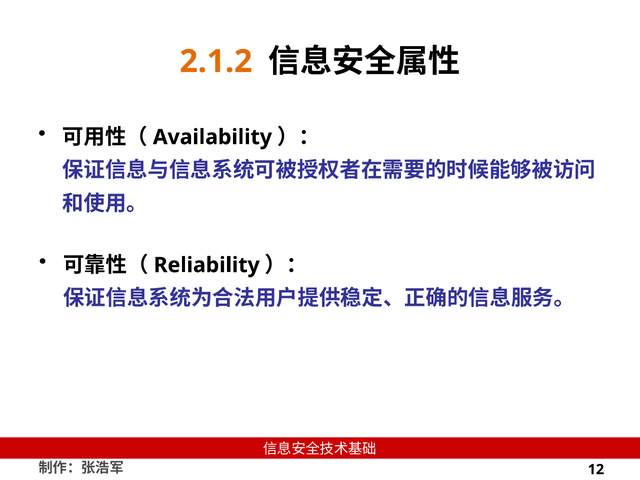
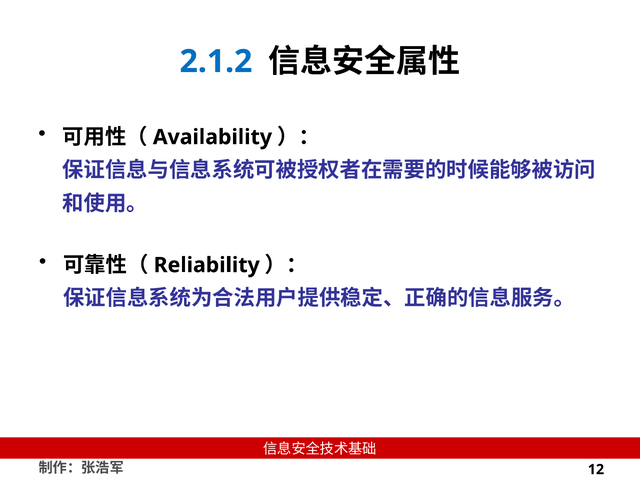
2.1.2 colour: orange -> blue
